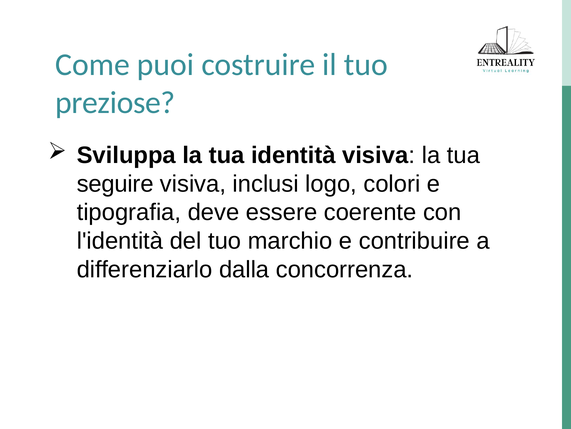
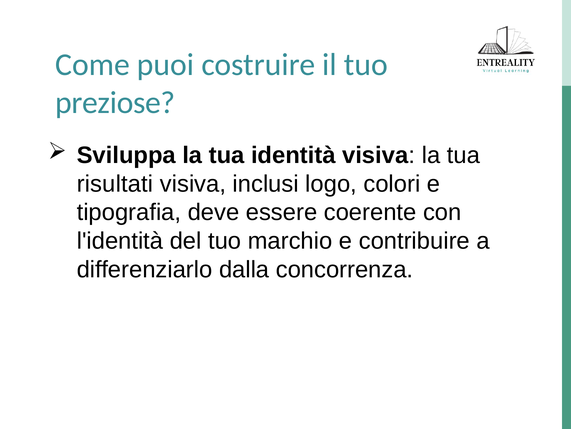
seguire: seguire -> risultati
